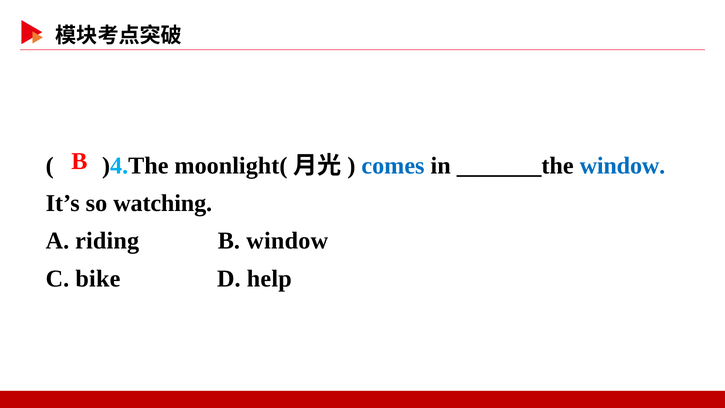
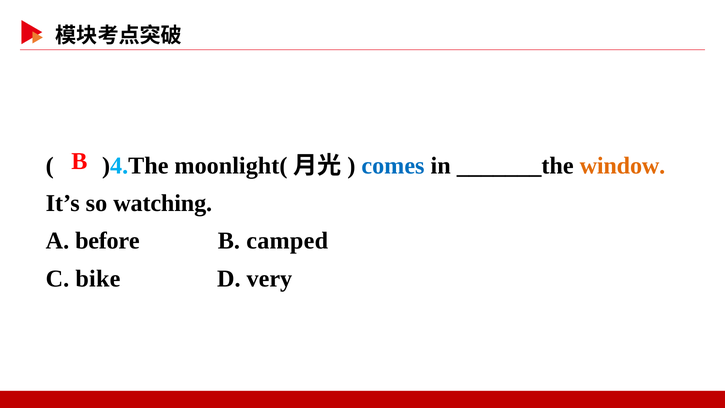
window at (622, 166) colour: blue -> orange
riding: riding -> before
B window: window -> camped
help: help -> very
